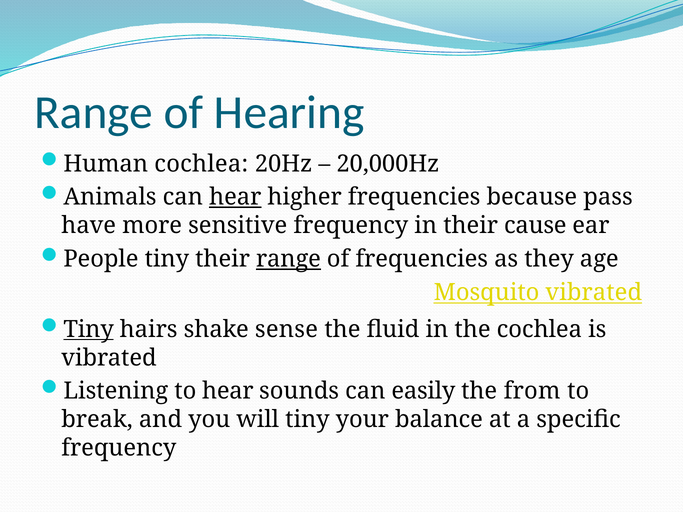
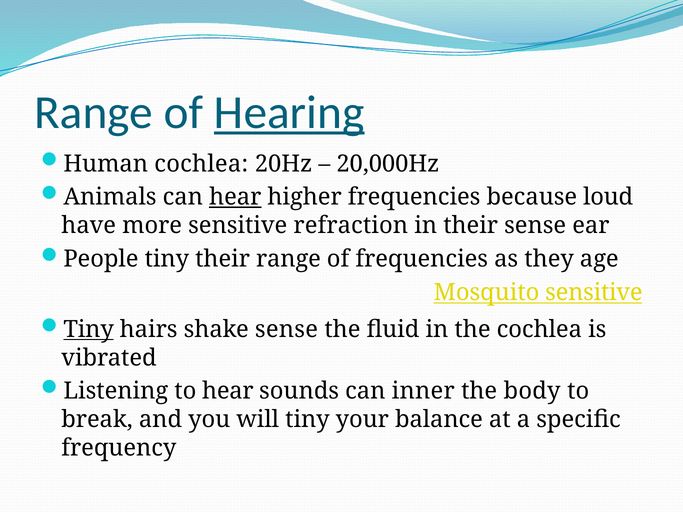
Hearing underline: none -> present
pass: pass -> loud
sensitive frequency: frequency -> refraction
their cause: cause -> sense
range at (288, 259) underline: present -> none
Mosquito vibrated: vibrated -> sensitive
easily: easily -> inner
from: from -> body
